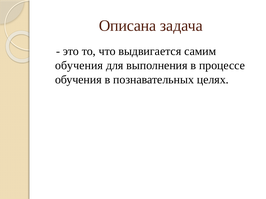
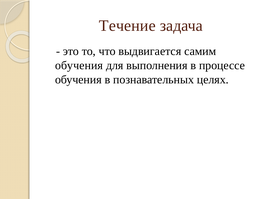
Описана: Описана -> Течение
